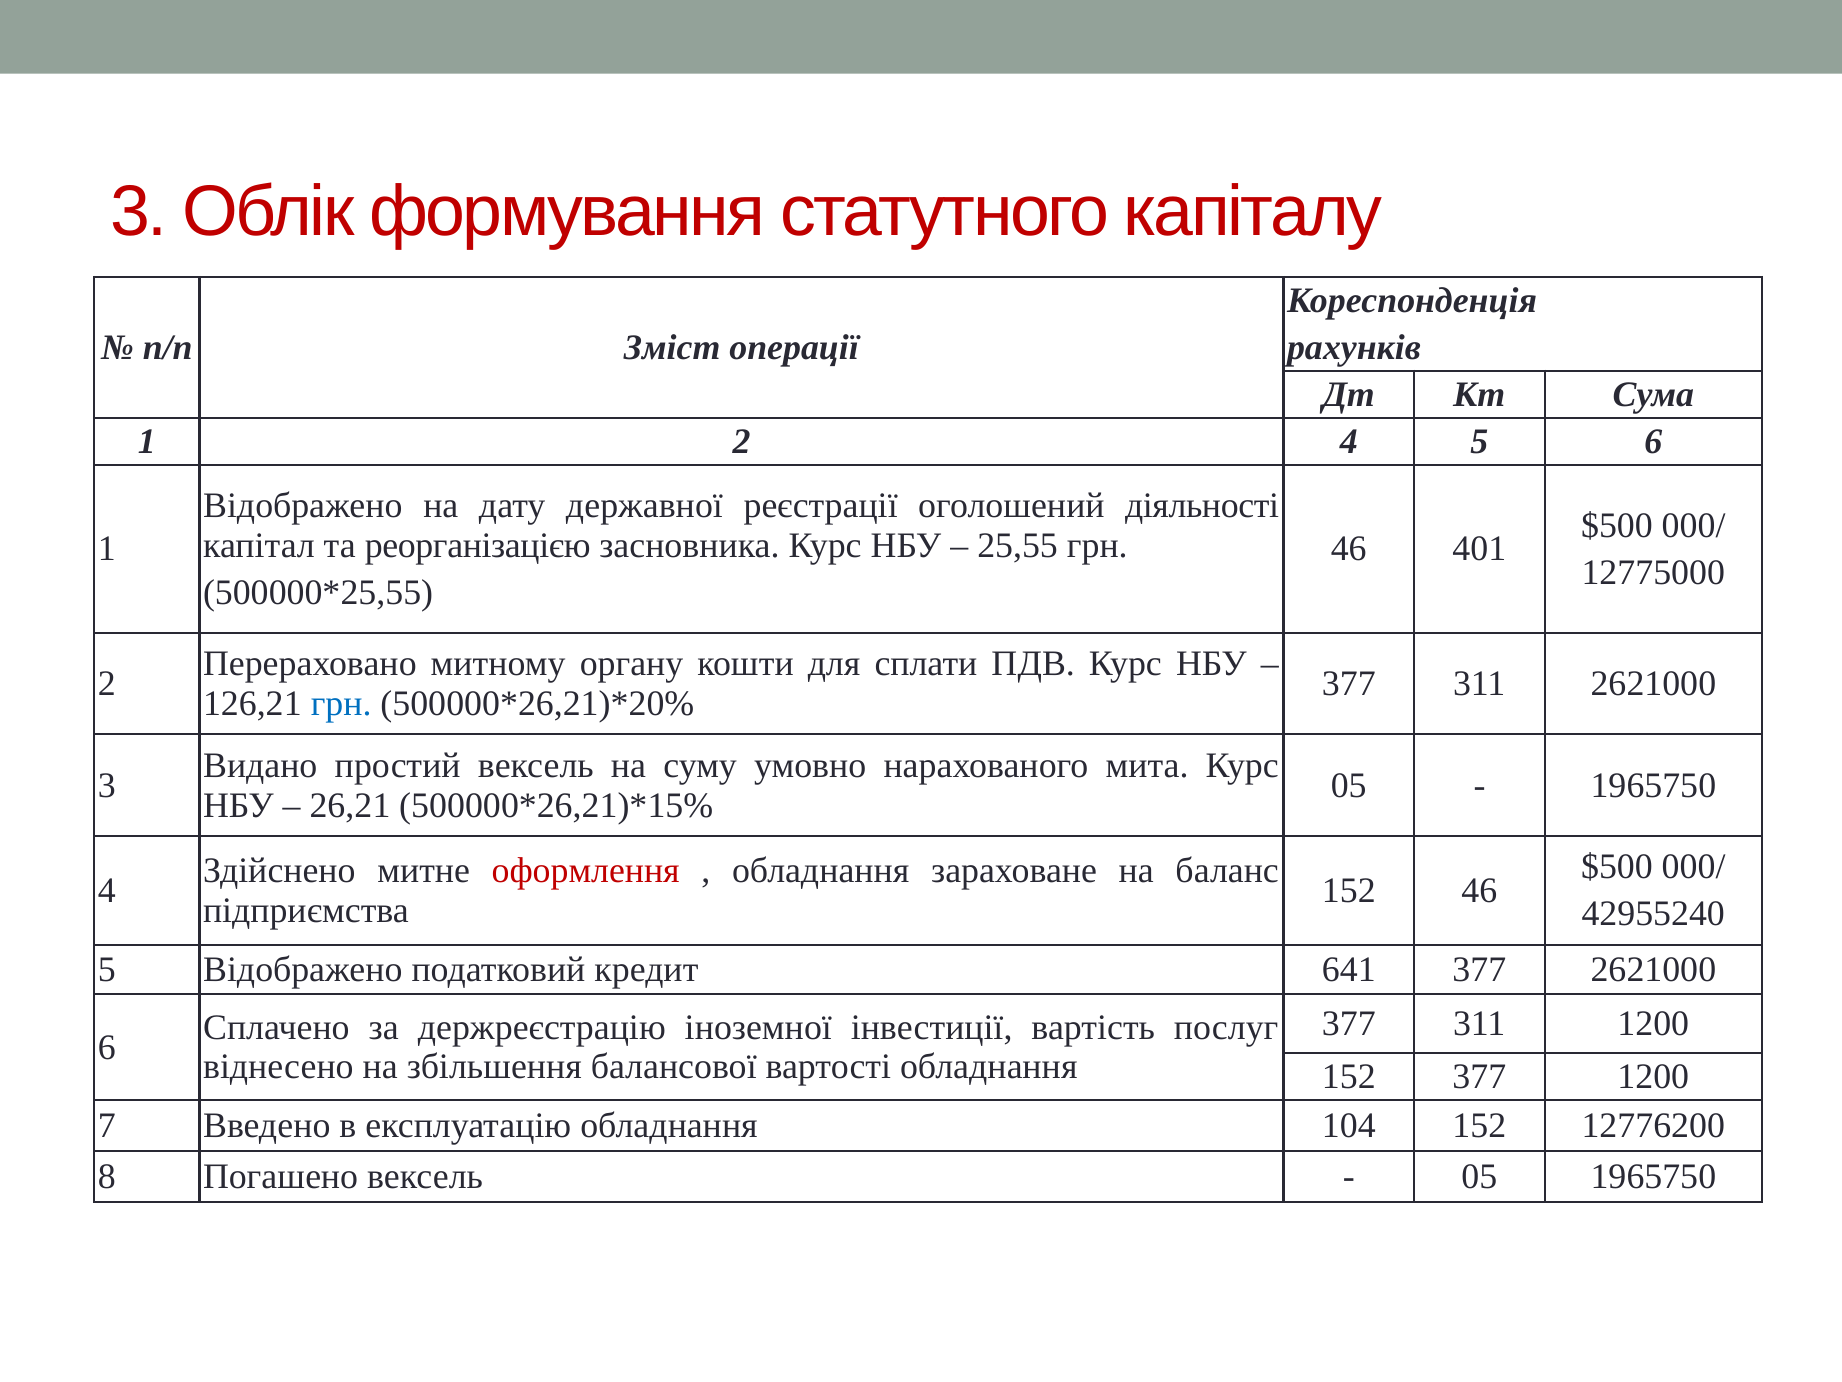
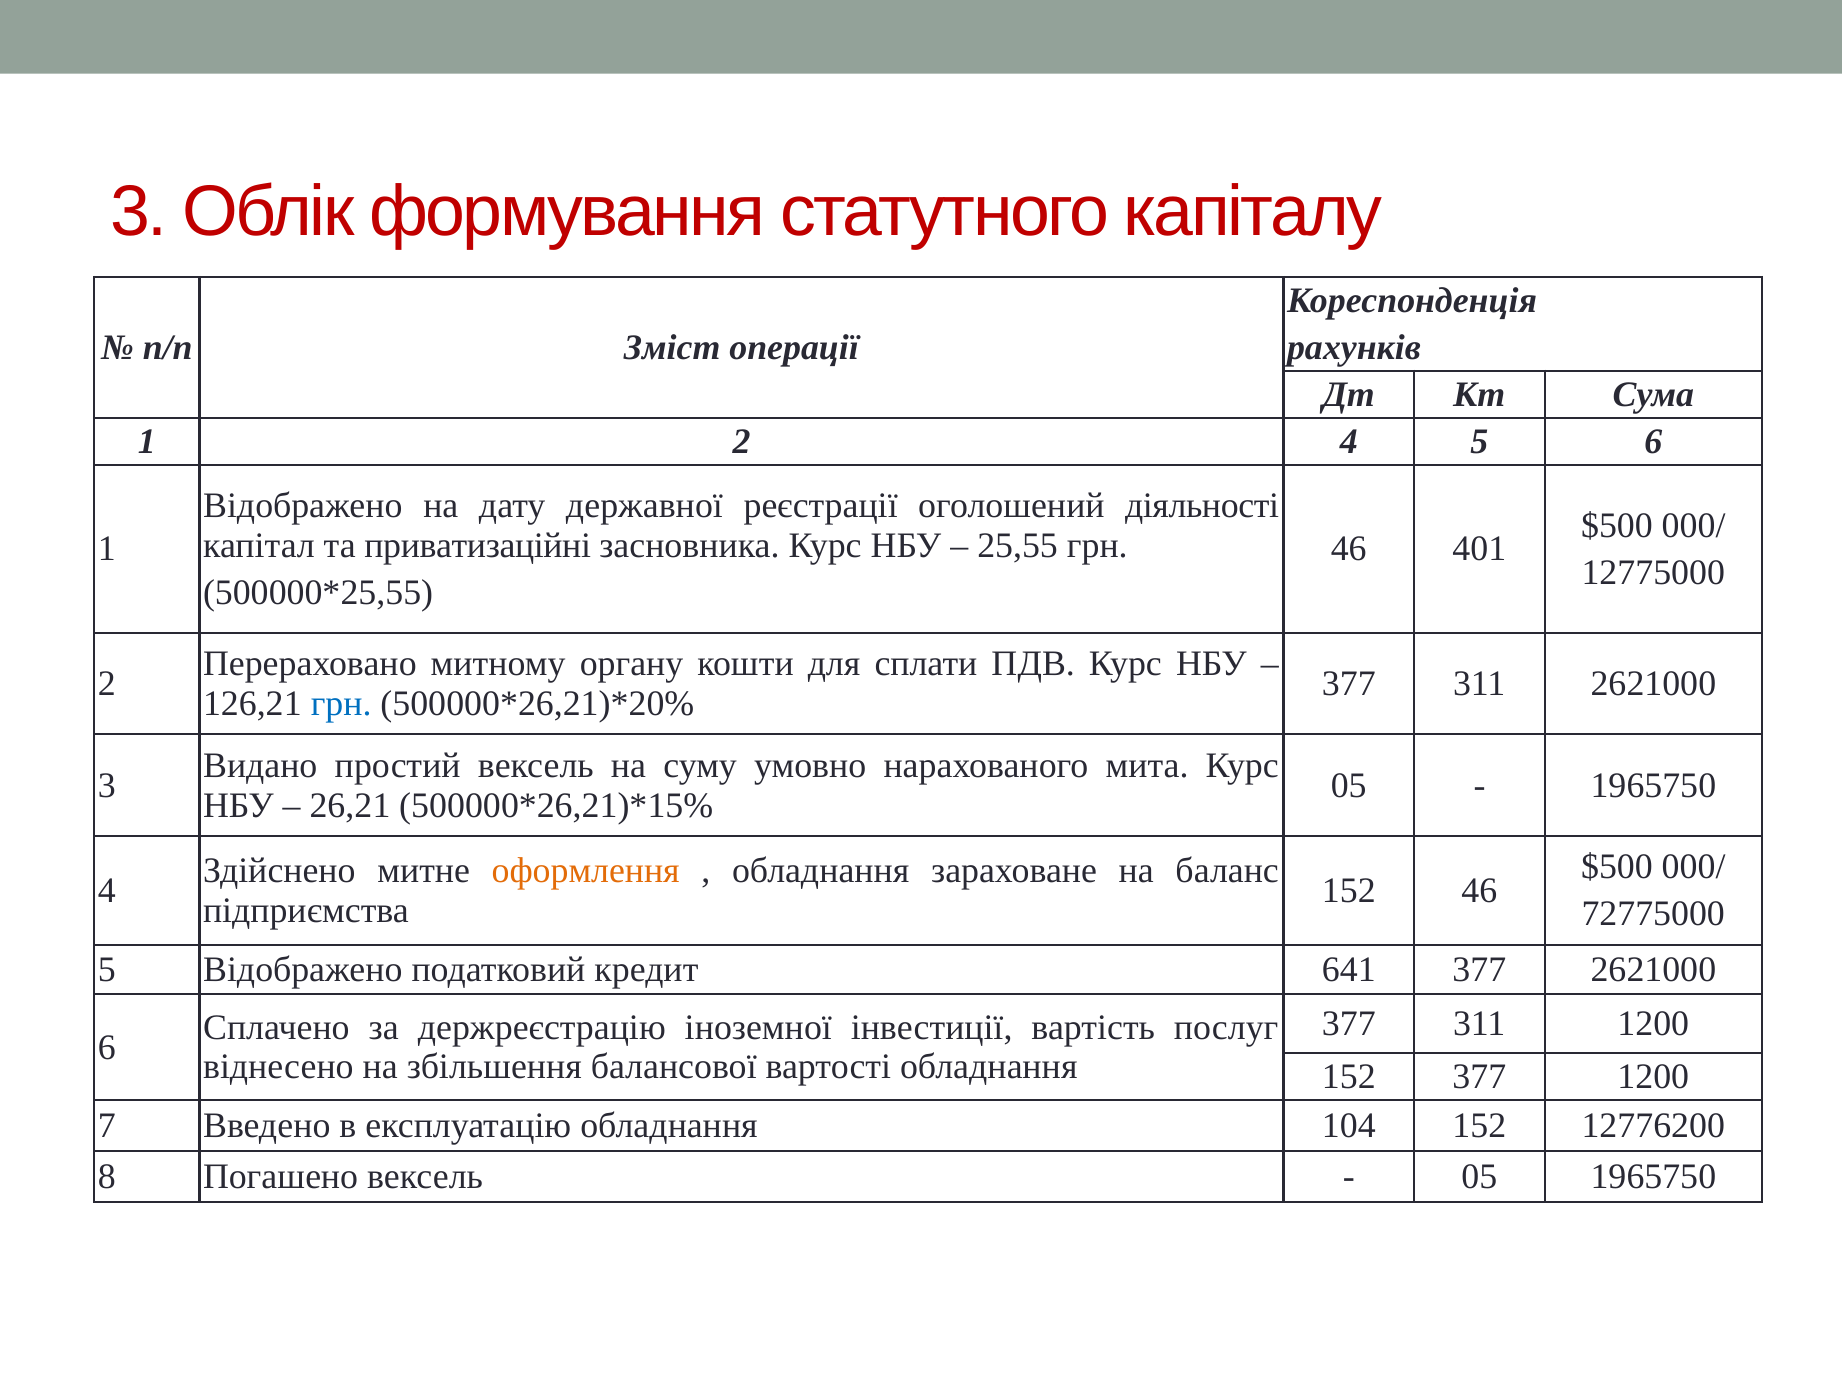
реорганізацією: реорганізацією -> приватизаційні
оформлення colour: red -> orange
42955240: 42955240 -> 72775000
